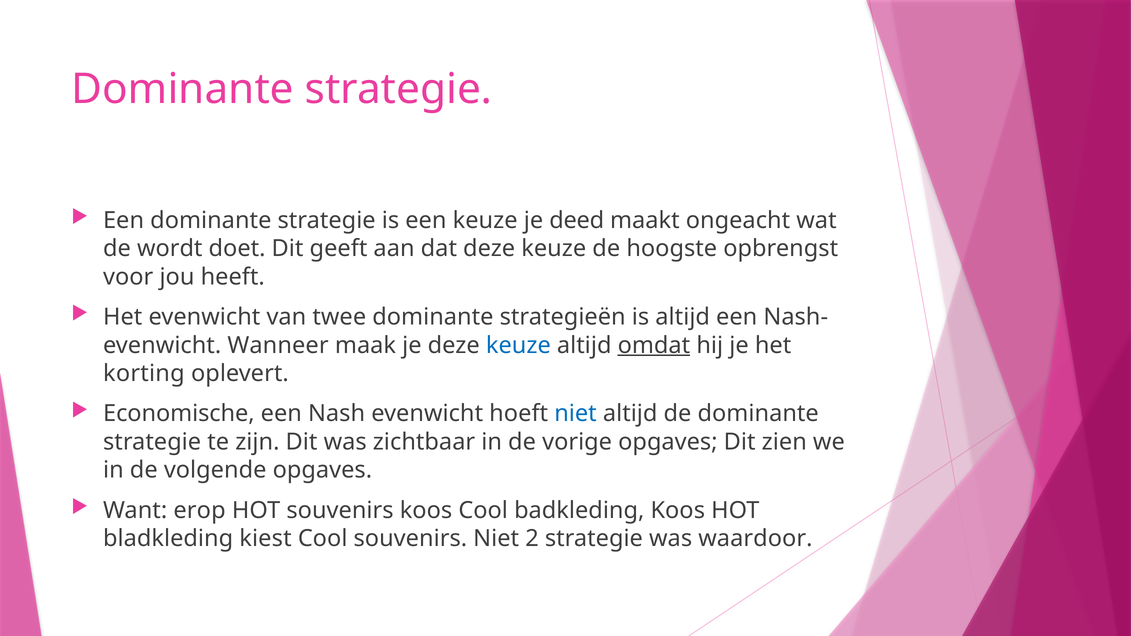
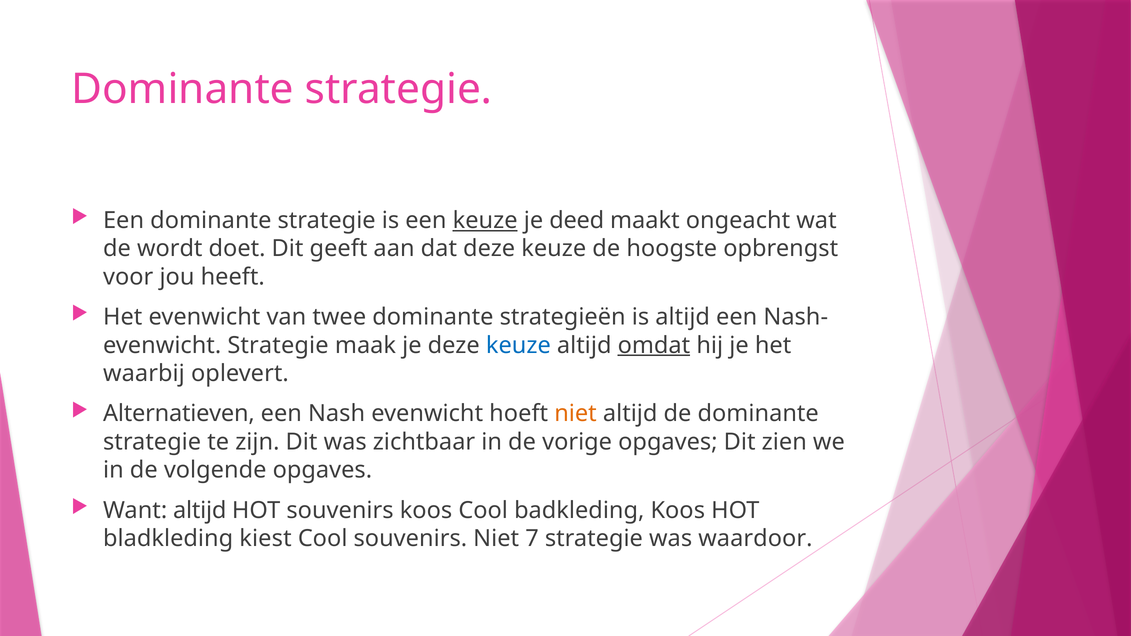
keuze at (485, 220) underline: none -> present
evenwicht Wanneer: Wanneer -> Strategie
korting: korting -> waarbij
Economische: Economische -> Alternatieven
niet at (576, 414) colour: blue -> orange
Want erop: erop -> altijd
2: 2 -> 7
